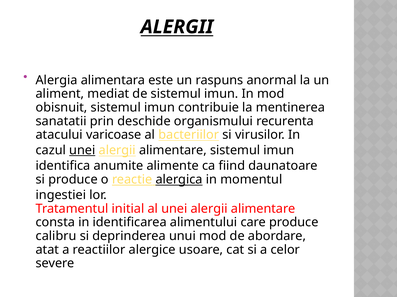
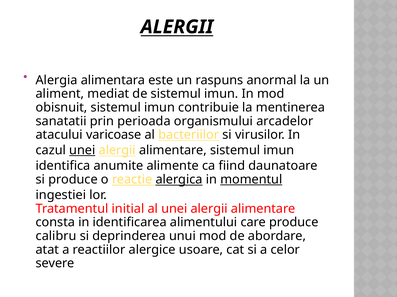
deschide: deschide -> perioada
recurenta: recurenta -> arcadelor
momentul underline: none -> present
